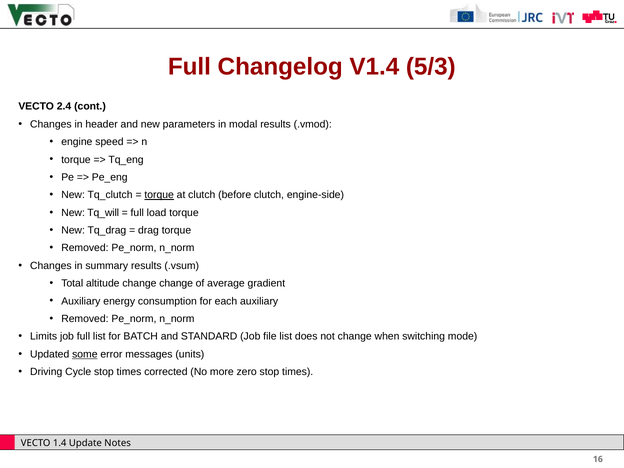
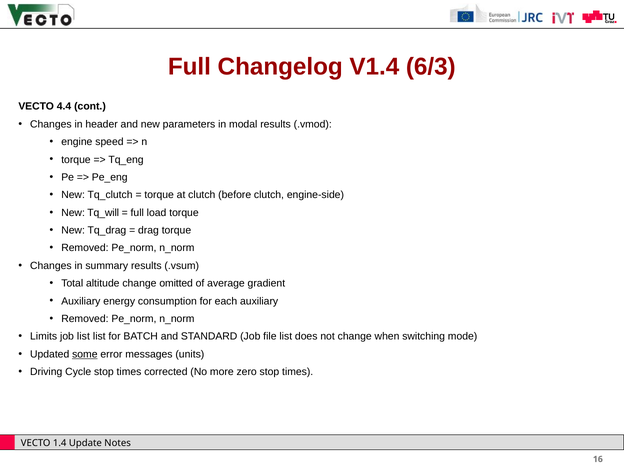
5/3: 5/3 -> 6/3
2.4: 2.4 -> 4.4
torque at (159, 195) underline: present -> none
change change: change -> omitted
job full: full -> list
